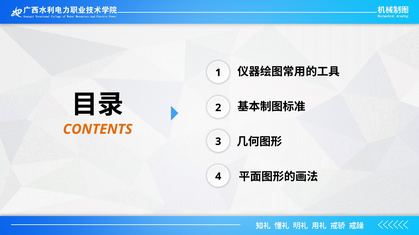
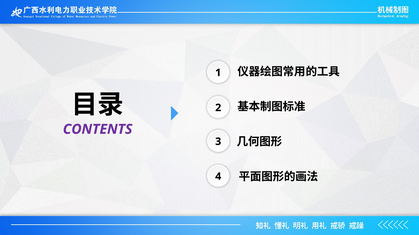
CONTENTS colour: orange -> purple
